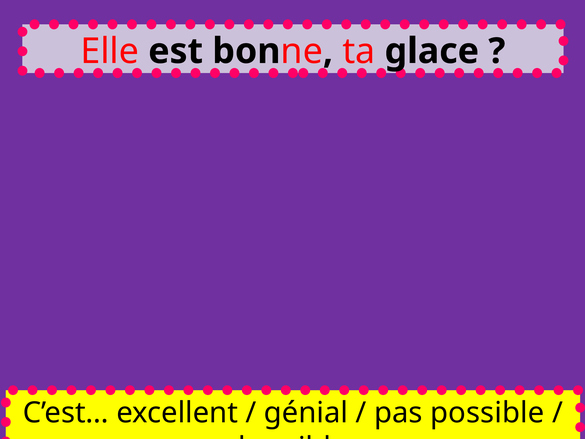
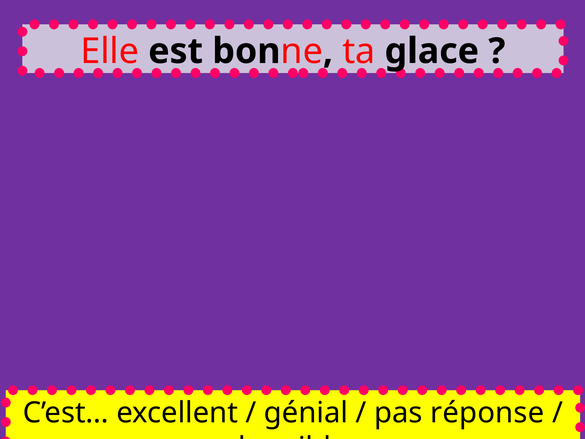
possible: possible -> réponse
